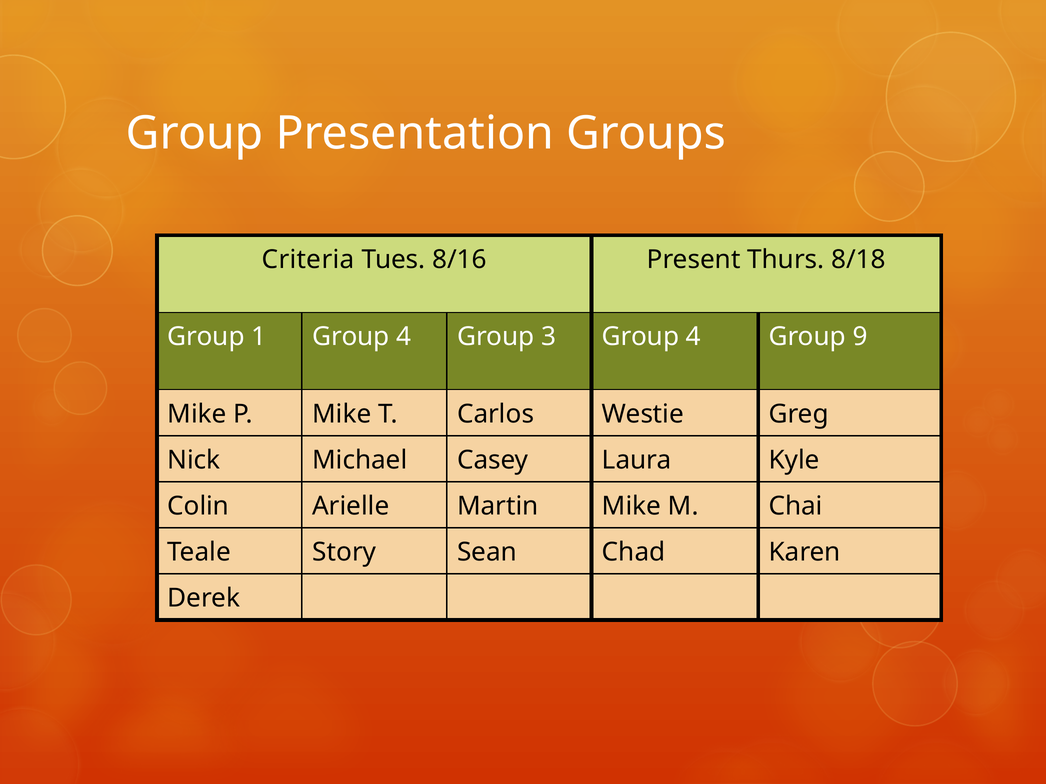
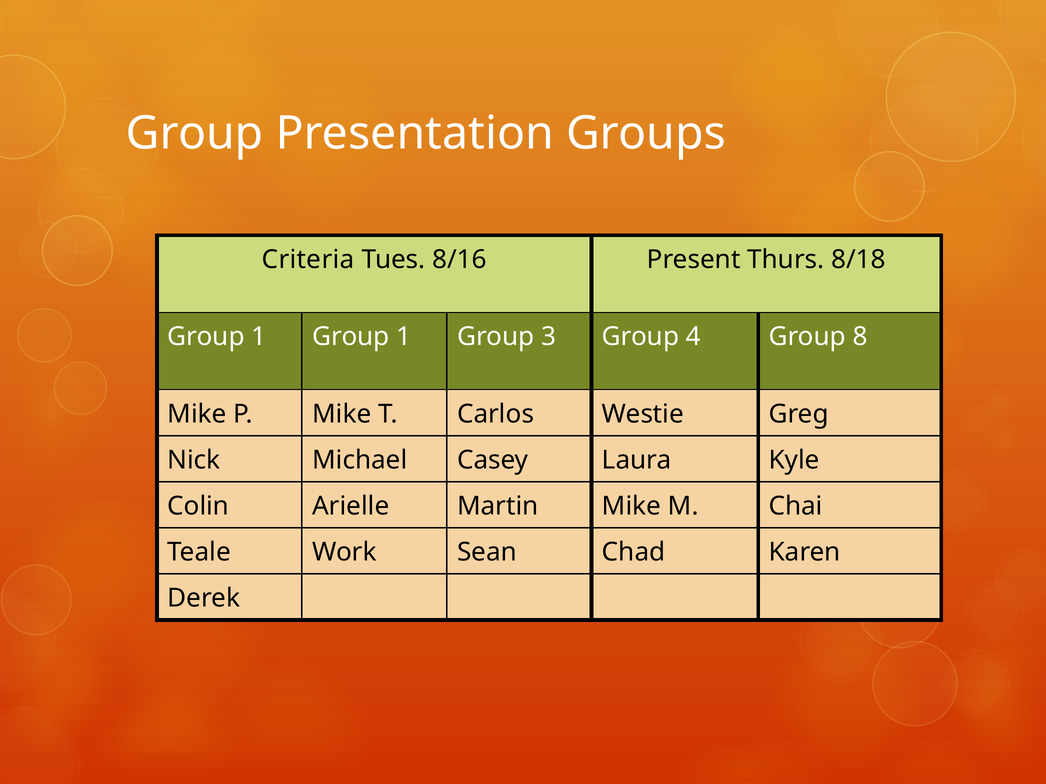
1 Group 4: 4 -> 1
9: 9 -> 8
Story: Story -> Work
